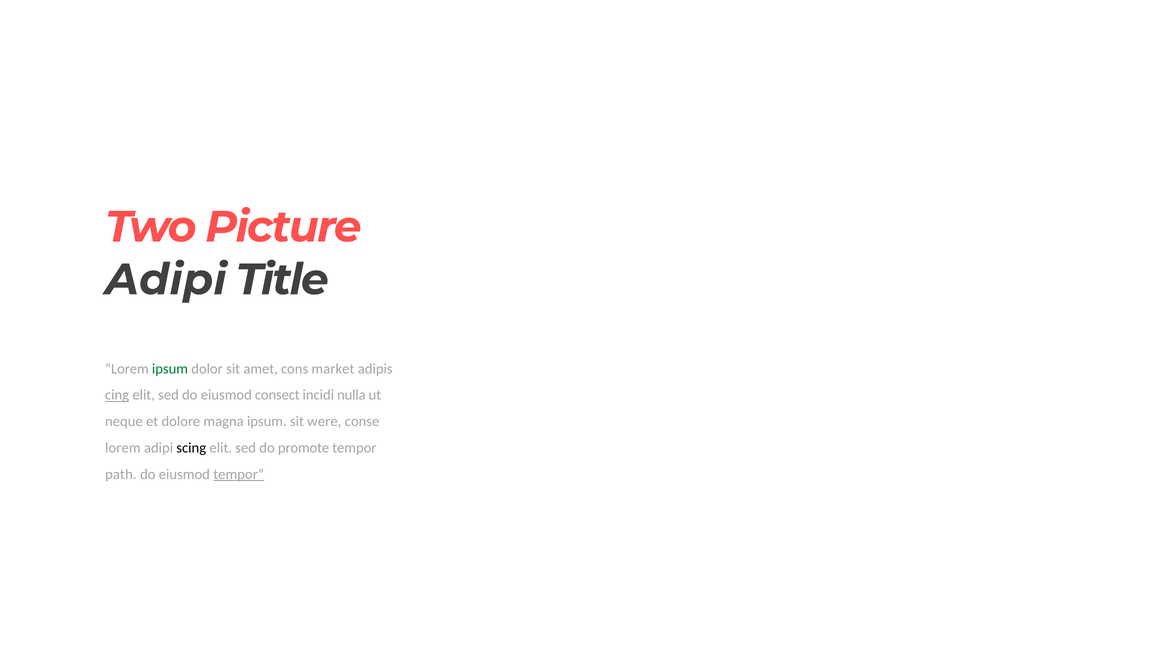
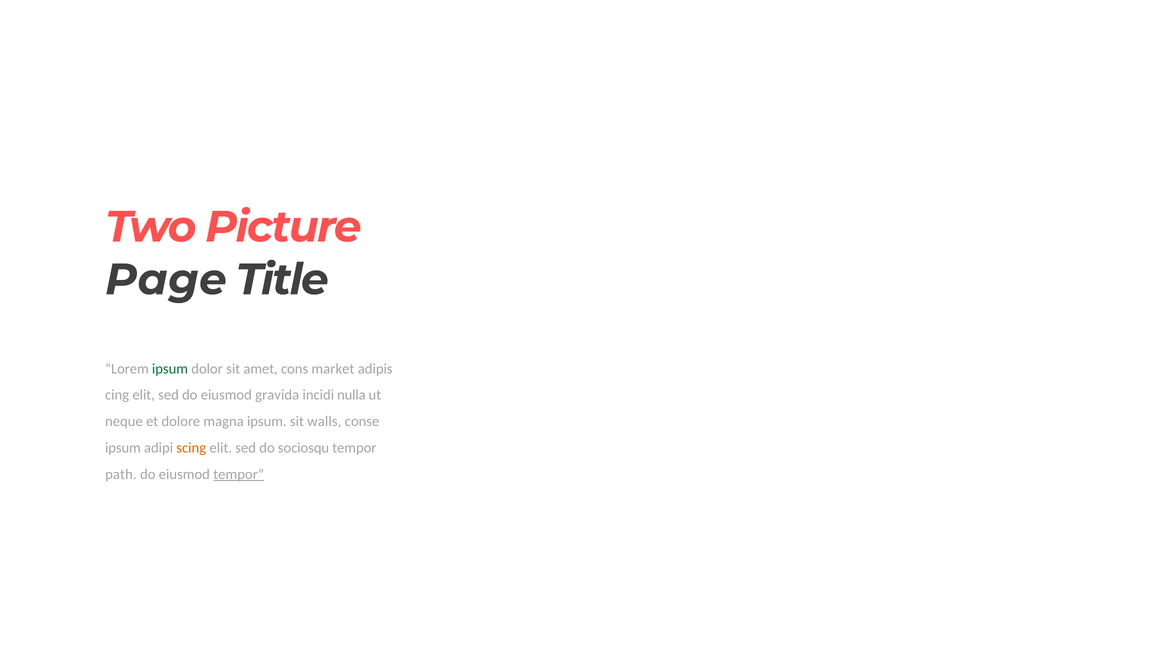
Adipi at (166, 280): Adipi -> Page
cing underline: present -> none
consect: consect -> gravida
were: were -> walls
lorem at (123, 448): lorem -> ipsum
scing colour: black -> orange
promote: promote -> sociosqu
